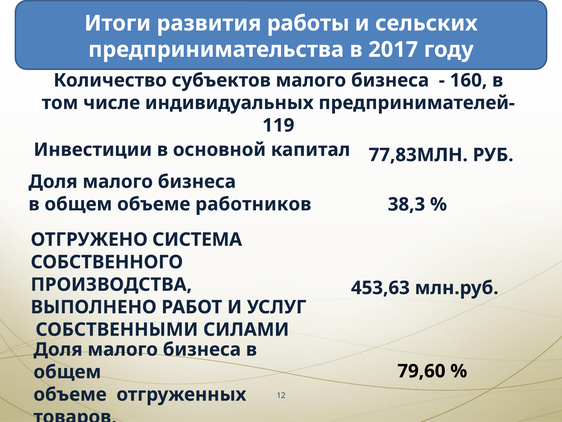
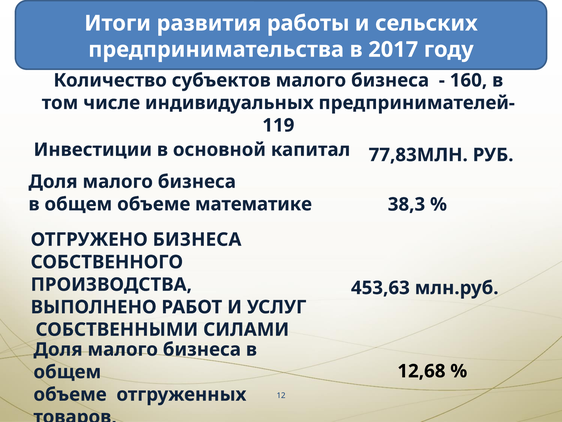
работников: работников -> математике
ОТГРУЖЕНО СИСТЕМА: СИСТЕМА -> БИЗНЕСА
79,60: 79,60 -> 12,68
